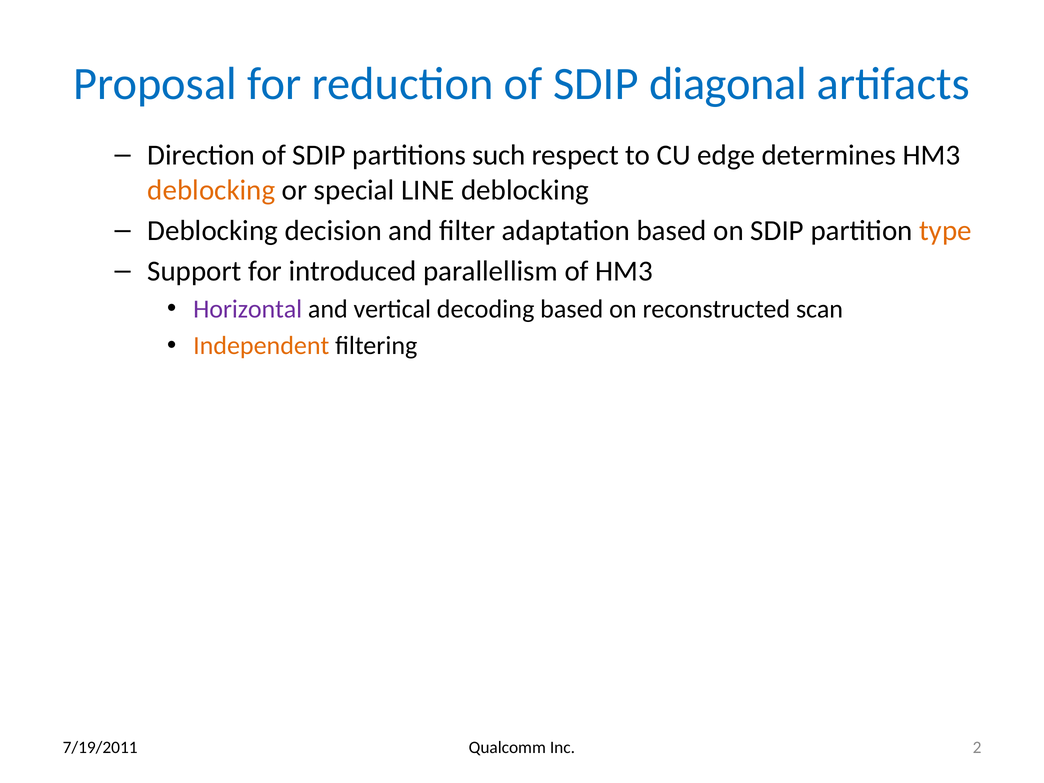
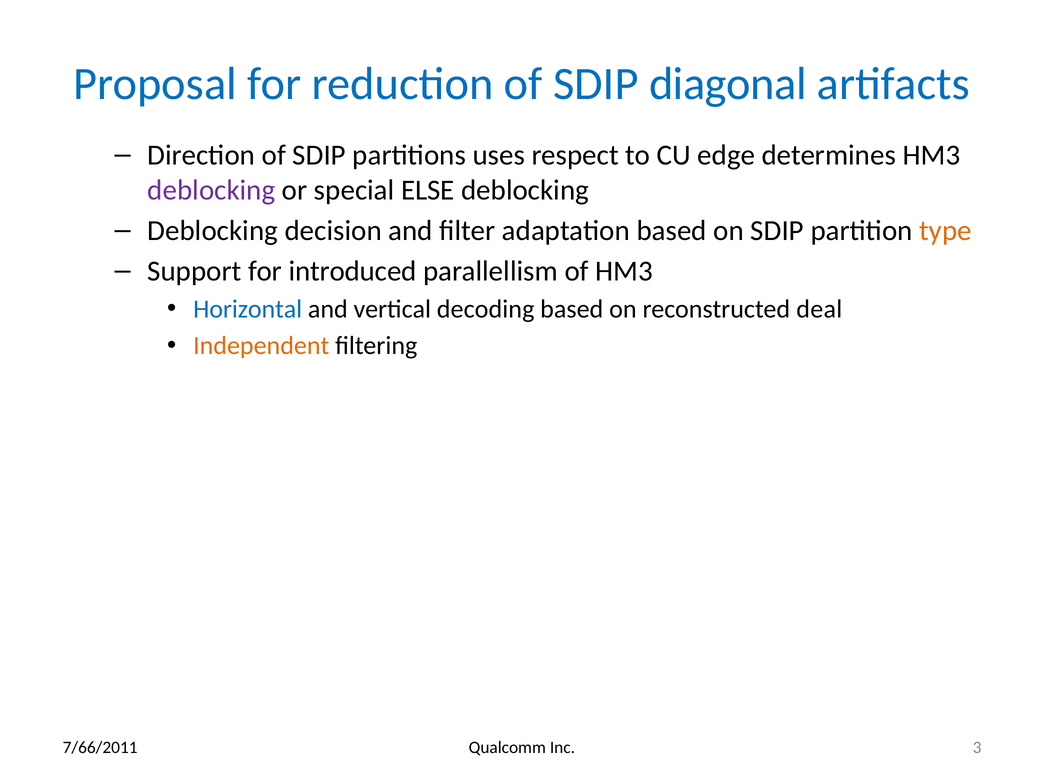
such: such -> uses
deblocking at (211, 190) colour: orange -> purple
LINE: LINE -> ELSE
Horizontal colour: purple -> blue
scan: scan -> deal
2: 2 -> 3
7/19/2011: 7/19/2011 -> 7/66/2011
